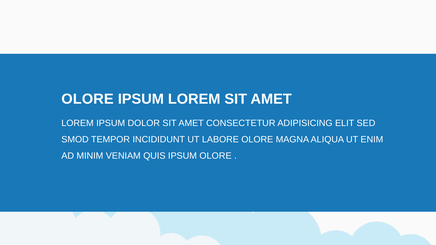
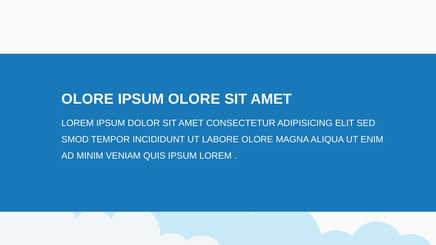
IPSUM LOREM: LOREM -> OLORE
IPSUM OLORE: OLORE -> LOREM
